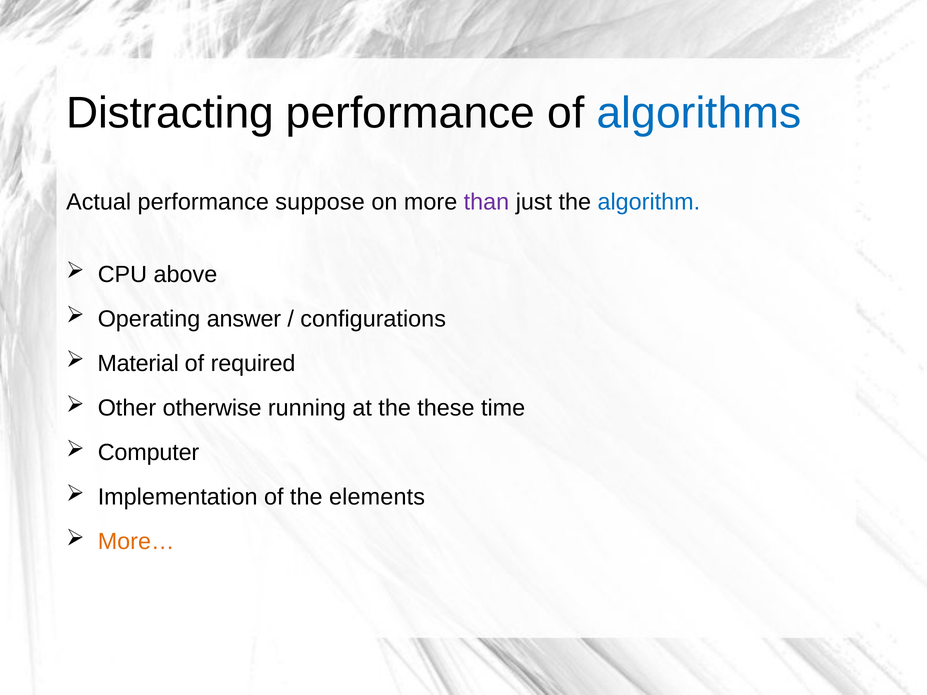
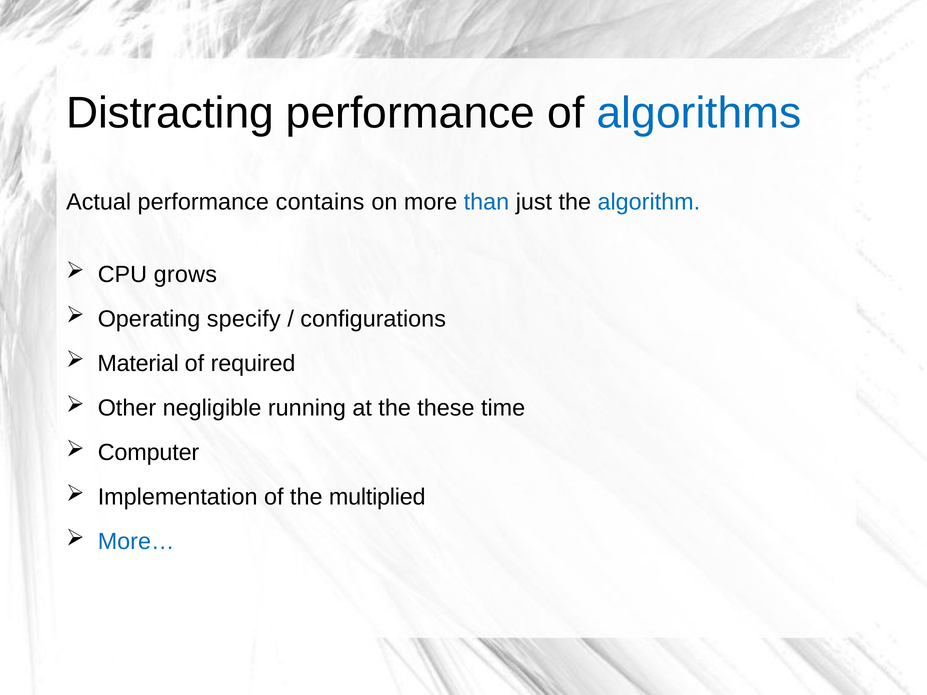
suppose: suppose -> contains
than colour: purple -> blue
above: above -> grows
answer: answer -> specify
otherwise: otherwise -> negligible
elements: elements -> multiplied
More… colour: orange -> blue
